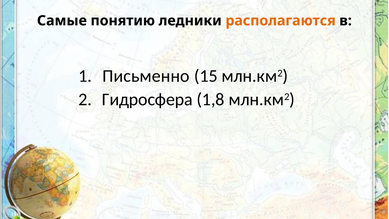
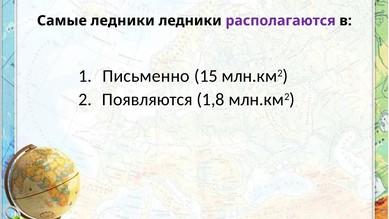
Самые понятию: понятию -> ледники
располагаются colour: orange -> purple
Гидросфера: Гидросфера -> Появляются
